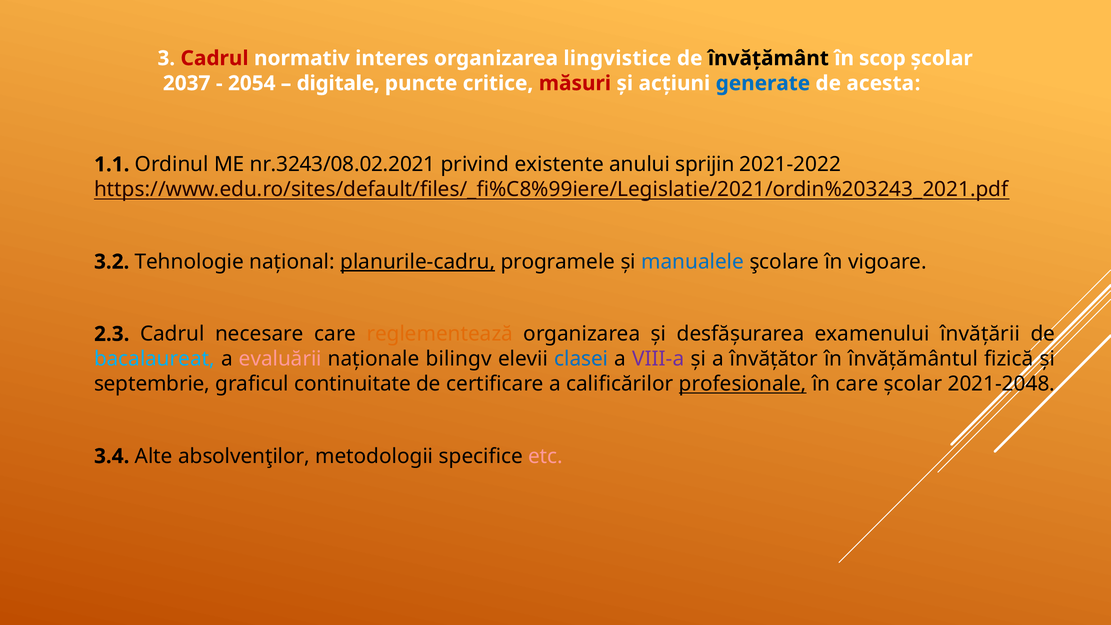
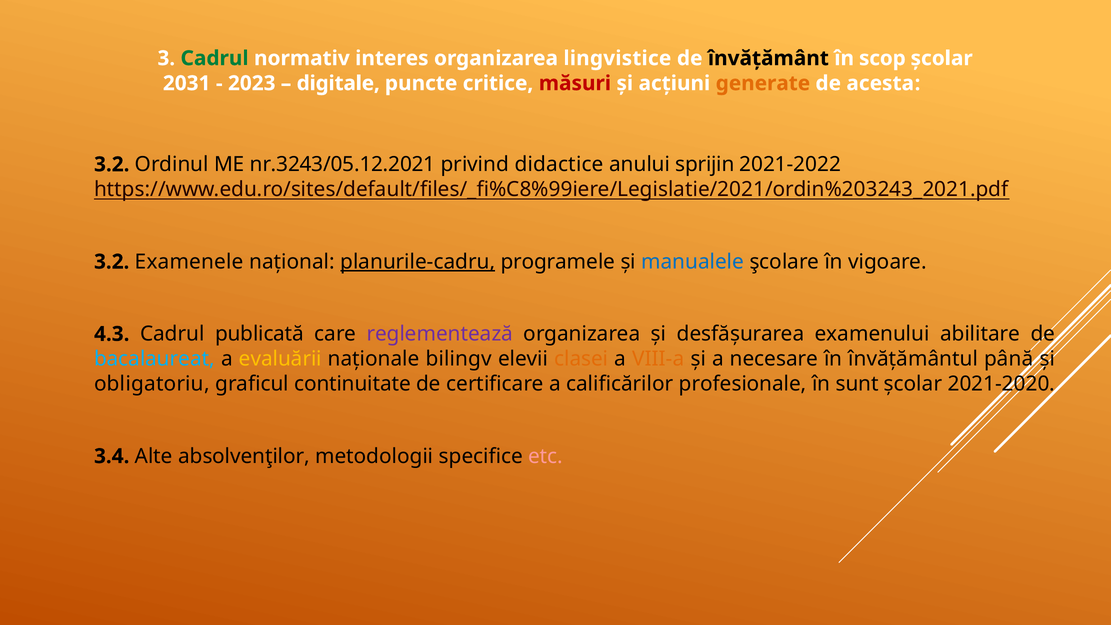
Cadrul at (215, 58) colour: red -> green
2037: 2037 -> 2031
2054: 2054 -> 2023
generate colour: blue -> orange
1.1 at (112, 164): 1.1 -> 3.2
nr.3243/08.02.2021: nr.3243/08.02.2021 -> nr.3243/05.12.2021
existente: existente -> didactice
Tehnologie: Tehnologie -> Examenele
2.3: 2.3 -> 4.3
necesare: necesare -> publicată
reglementează colour: orange -> purple
învățării: învățării -> abilitare
evaluării colour: pink -> yellow
clasei colour: blue -> orange
VIII-a colour: purple -> orange
învățător: învățător -> necesare
fizică: fizică -> până
septembrie: septembrie -> obligatoriu
profesionale underline: present -> none
în care: care -> sunt
2021-2048: 2021-2048 -> 2021-2020
